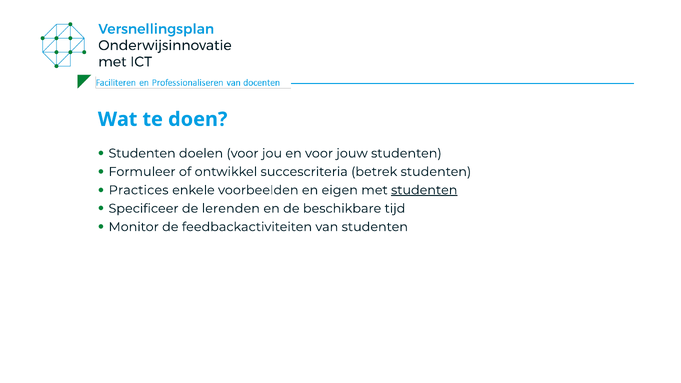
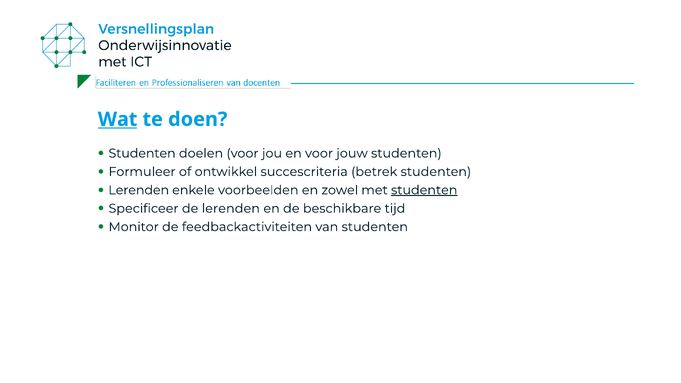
Wat underline: none -> present
Practices at (139, 190): Practices -> Lerenden
eigen: eigen -> zowel
